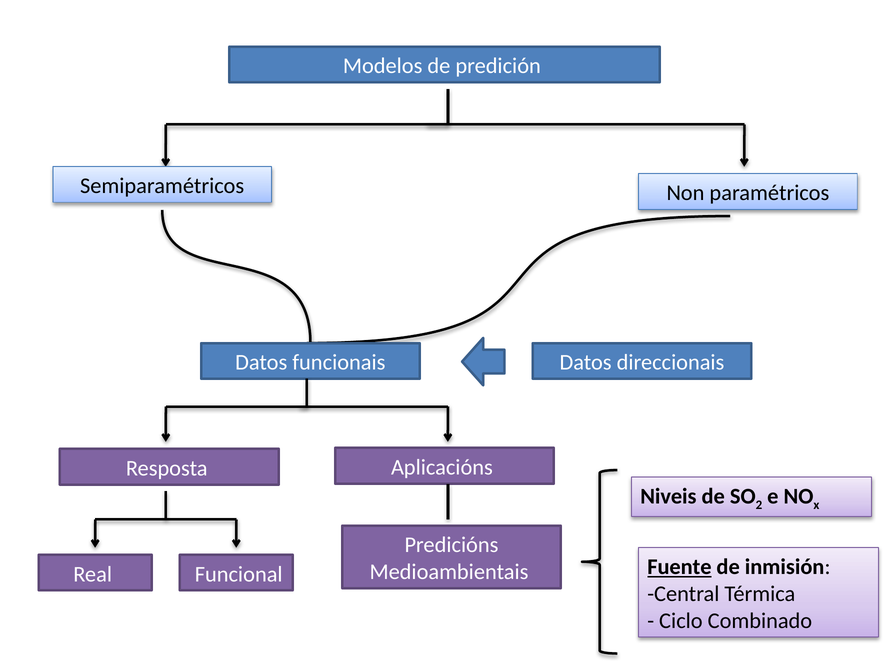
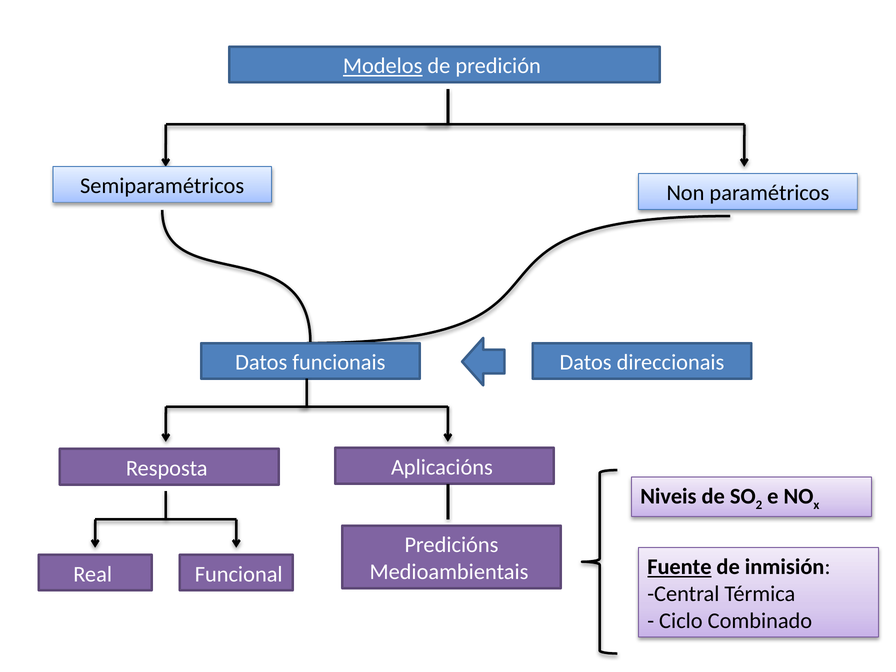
Modelos underline: none -> present
